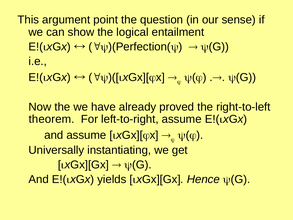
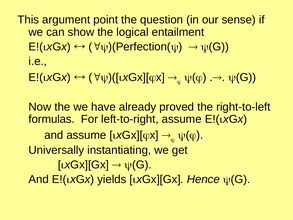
theorem: theorem -> formulas
